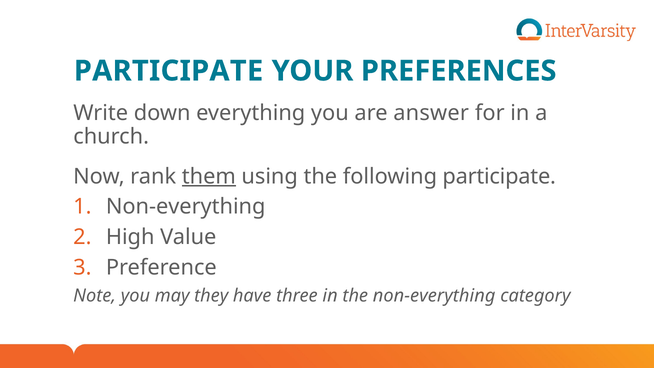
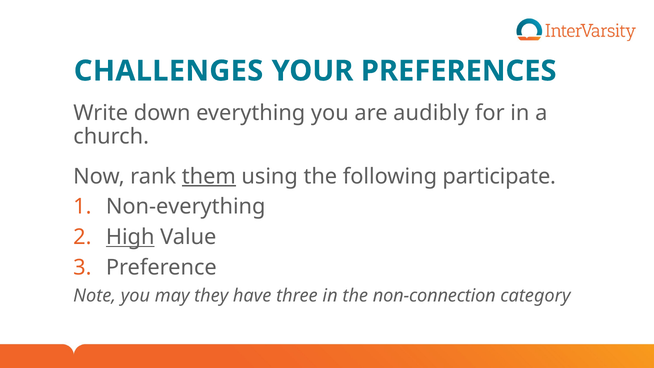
PARTICIPATE at (169, 71): PARTICIPATE -> CHALLENGES
answer: answer -> audibly
High underline: none -> present
the non-everything: non-everything -> non-connection
